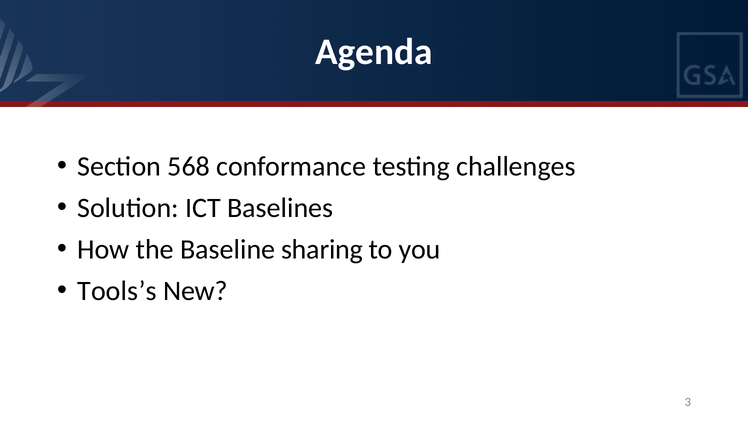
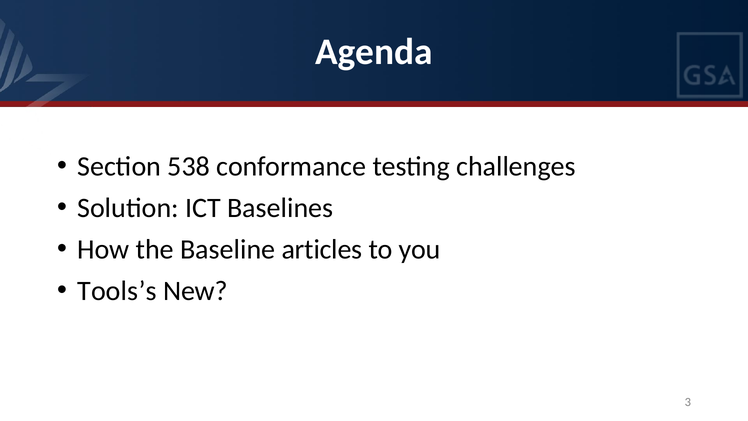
568: 568 -> 538
sharing: sharing -> articles
